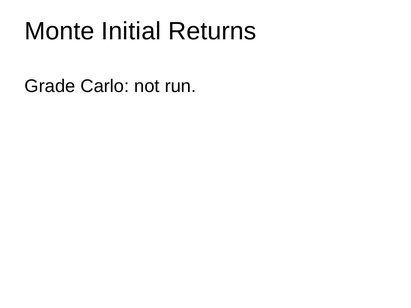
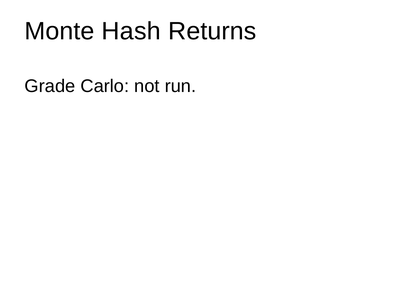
Initial: Initial -> Hash
